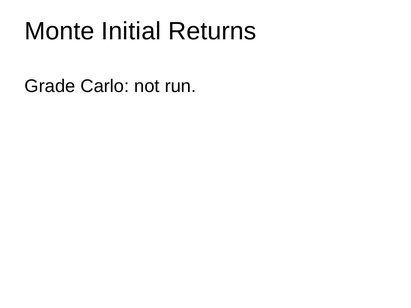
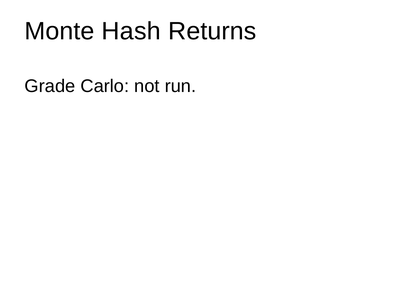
Initial: Initial -> Hash
